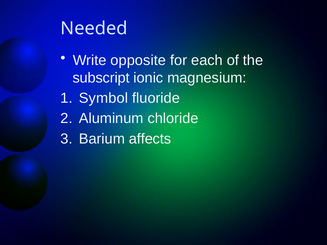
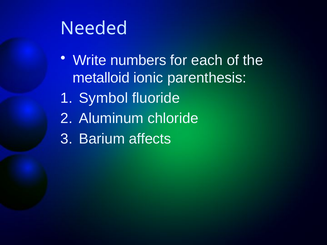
opposite: opposite -> numbers
subscript: subscript -> metalloid
magnesium: magnesium -> parenthesis
